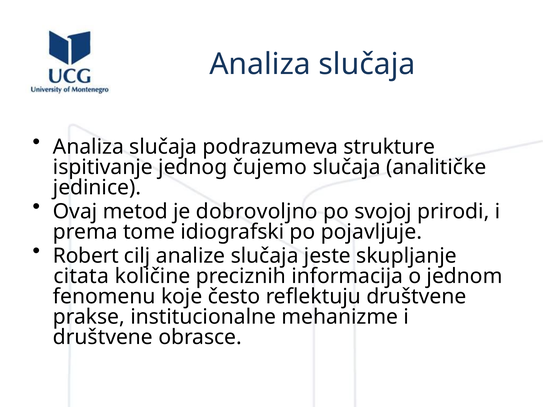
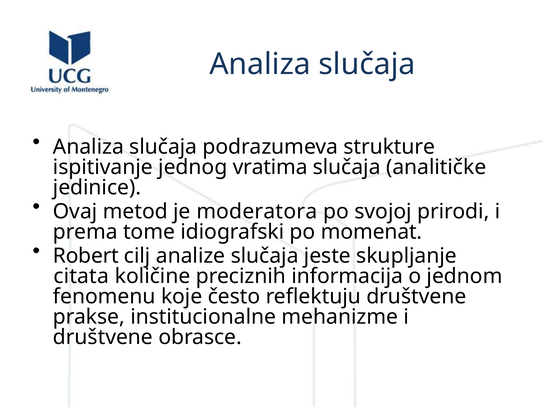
čujemo: čujemo -> vratima
dobrovoljno: dobrovoljno -> moderatora
pojavljuje: pojavljuje -> momenat
